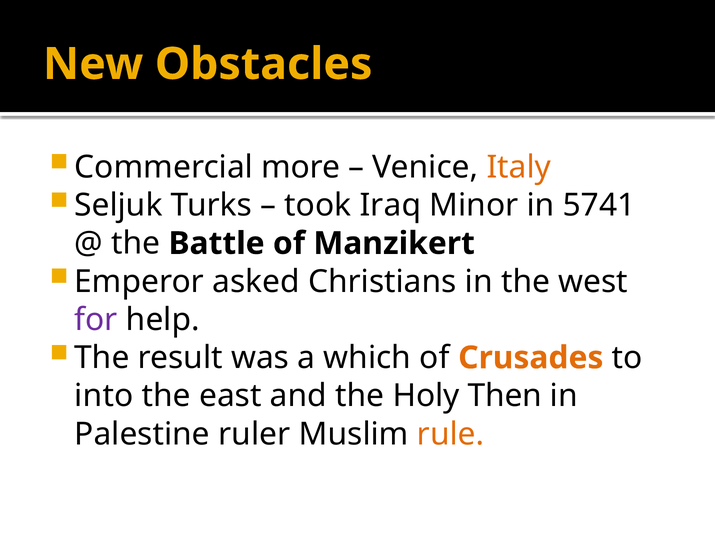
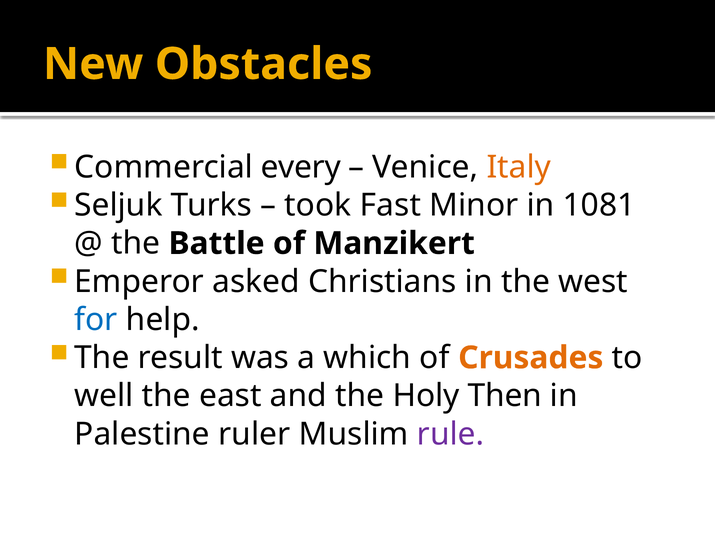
more: more -> every
Iraq: Iraq -> Fast
5741: 5741 -> 1081
for colour: purple -> blue
into: into -> well
rule colour: orange -> purple
